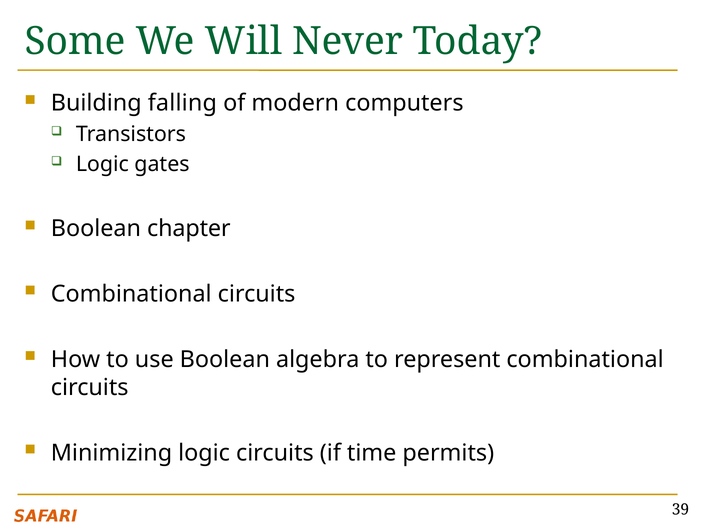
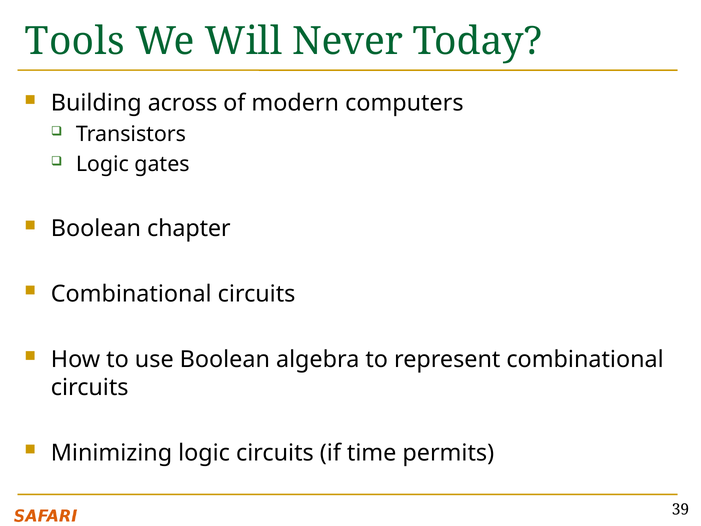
Some: Some -> Tools
falling: falling -> across
